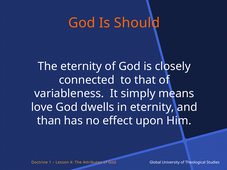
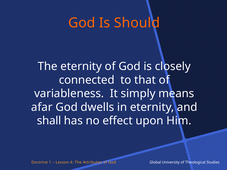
love: love -> afar
than: than -> shall
